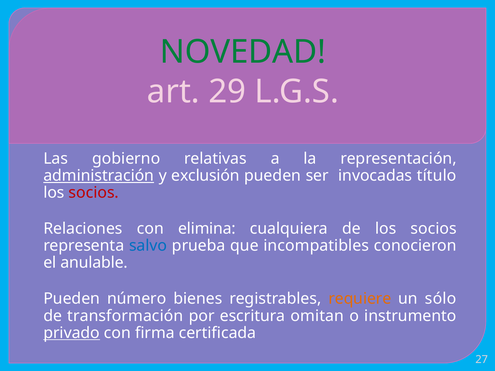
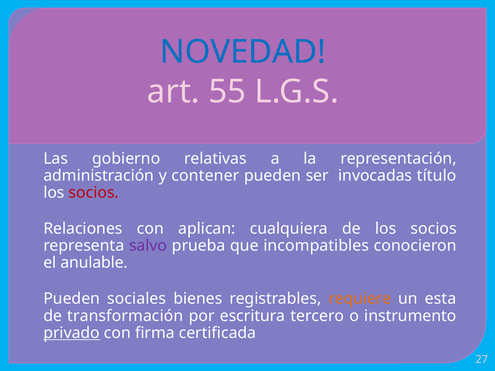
NOVEDAD colour: green -> blue
29: 29 -> 55
administración underline: present -> none
exclusión: exclusión -> contener
elimina: elimina -> aplican
salvo colour: blue -> purple
número: número -> sociales
sólo: sólo -> esta
omitan: omitan -> tercero
